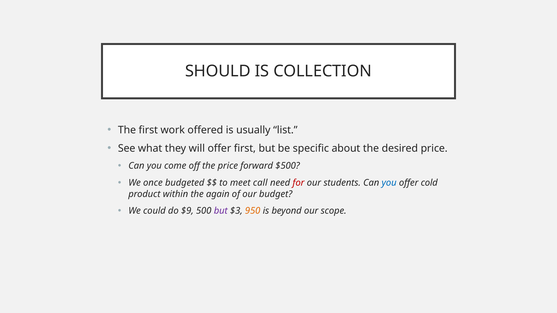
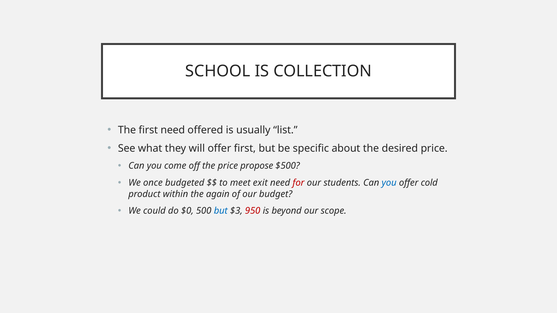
SHOULD: SHOULD -> SCHOOL
first work: work -> need
forward: forward -> propose
call: call -> exit
$9: $9 -> $0
but at (221, 211) colour: purple -> blue
950 colour: orange -> red
